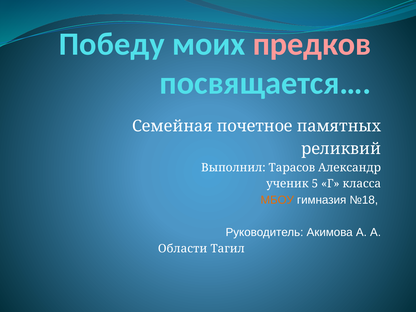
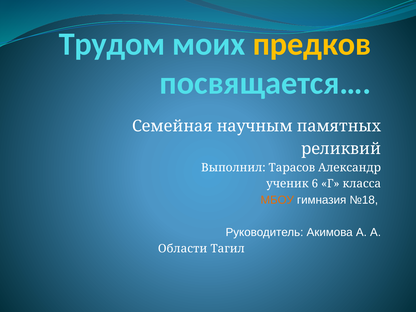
Победу: Победу -> Трудом
предков colour: pink -> yellow
почетное: почетное -> научным
5: 5 -> 6
